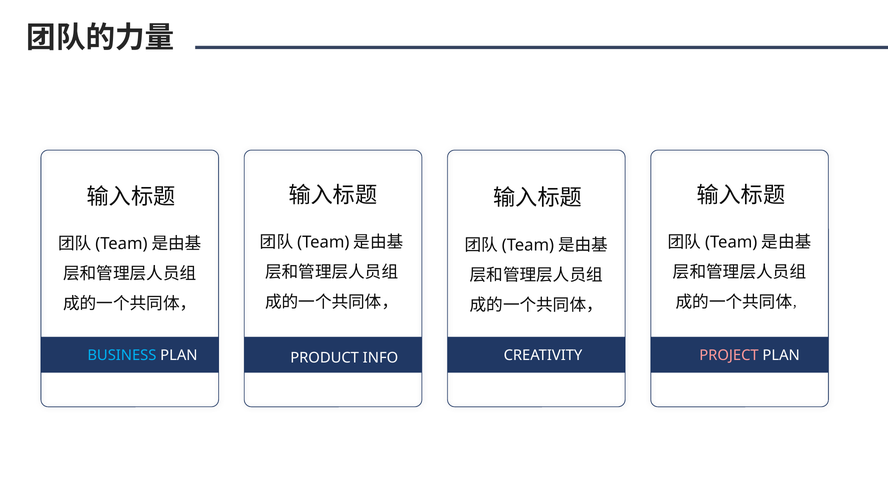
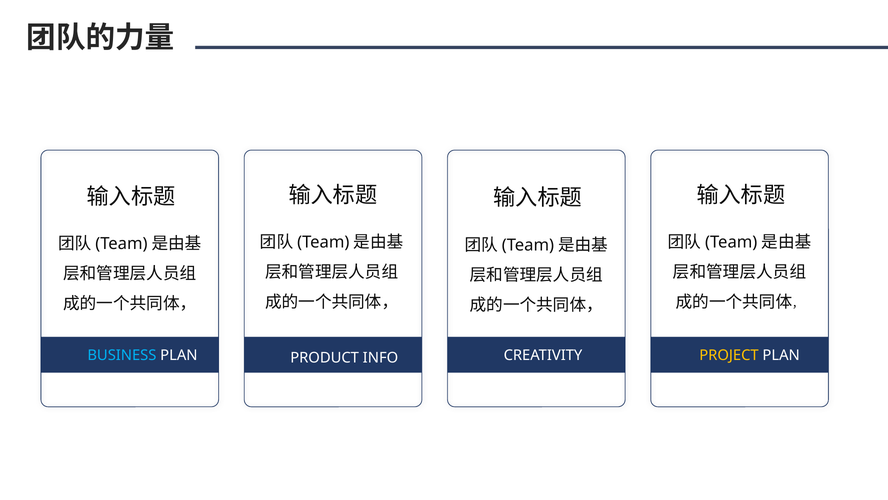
PROJECT colour: pink -> yellow
